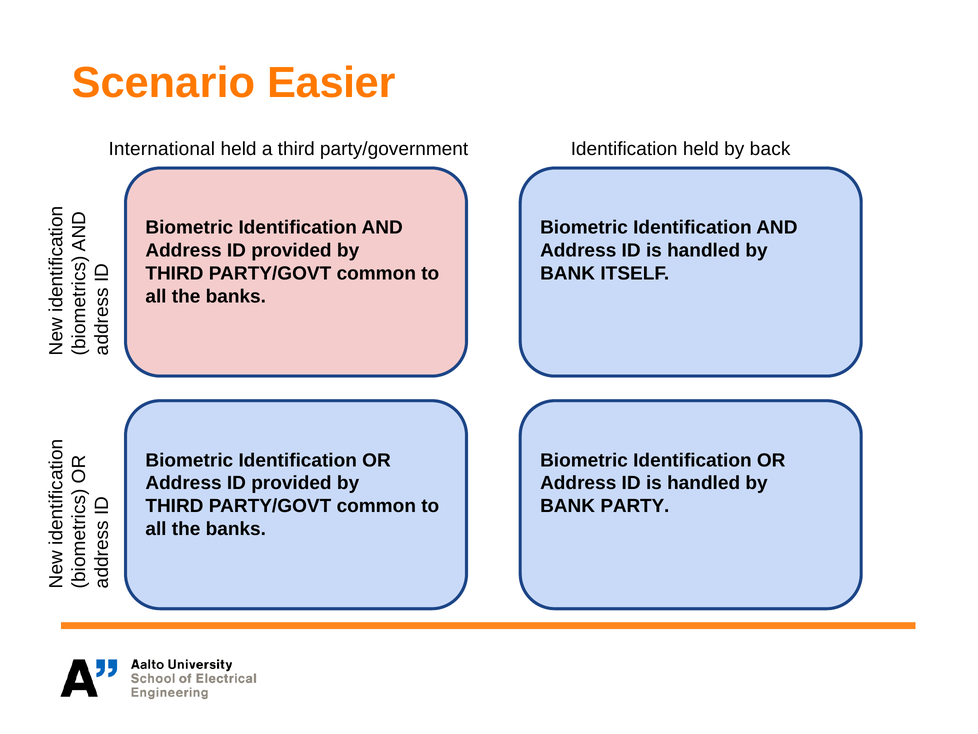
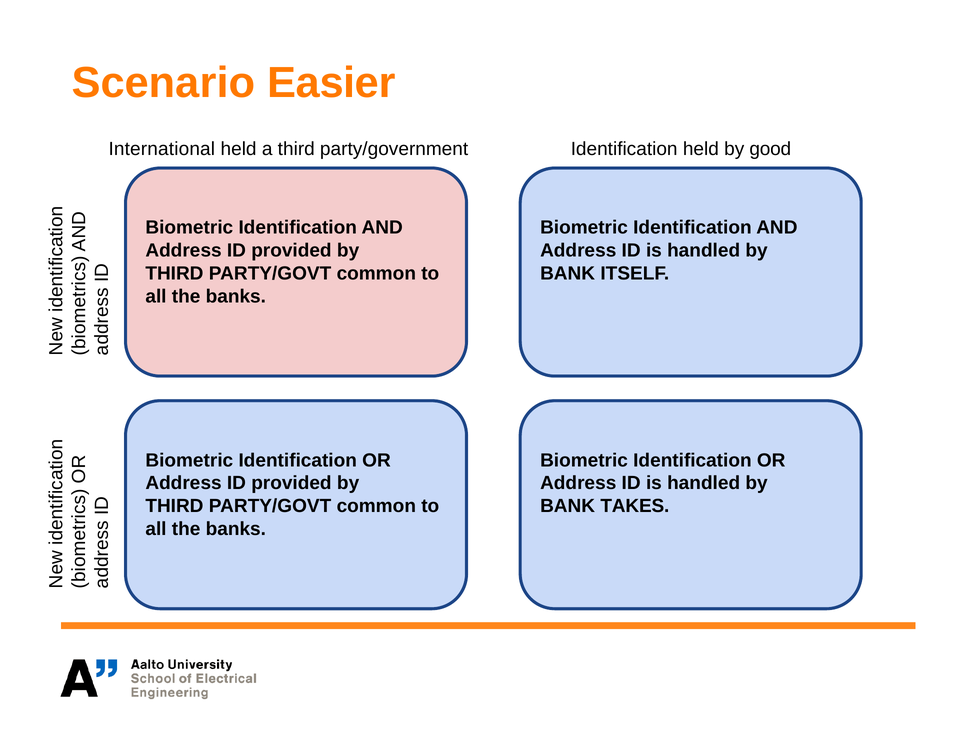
back: back -> good
PARTY: PARTY -> TAKES
